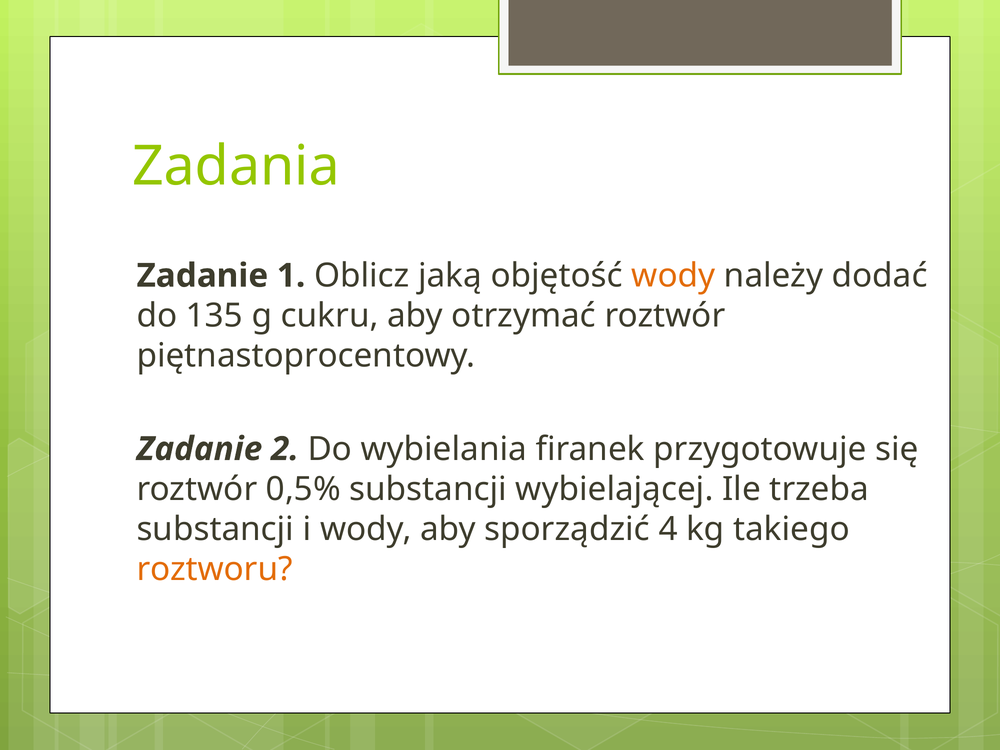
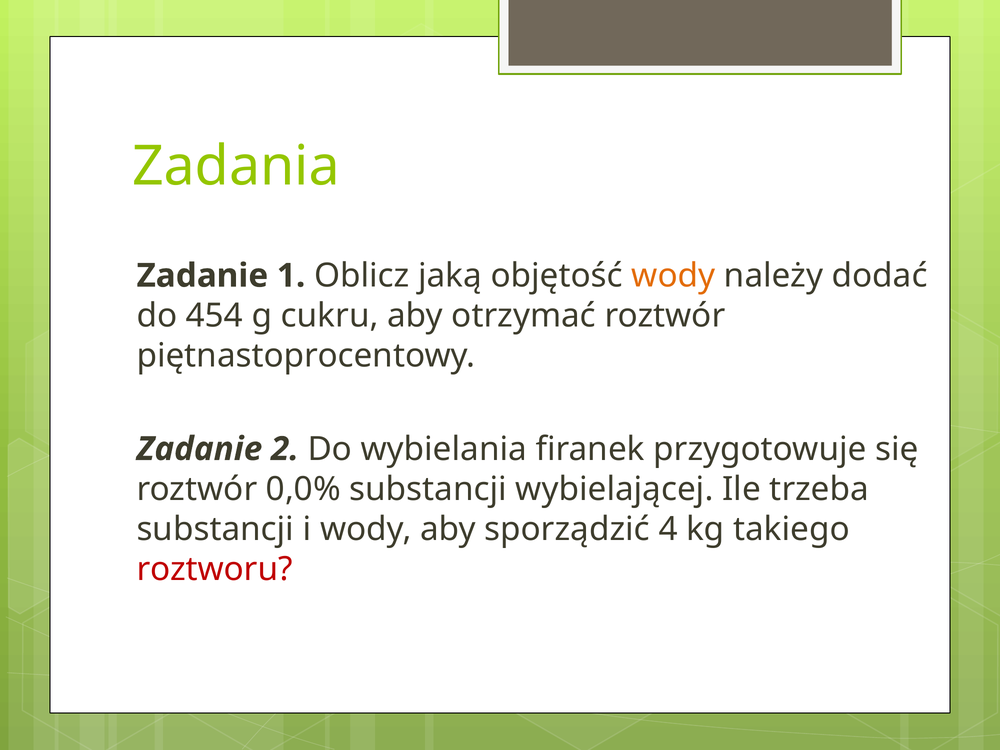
135: 135 -> 454
0,5%: 0,5% -> 0,0%
roztworu colour: orange -> red
